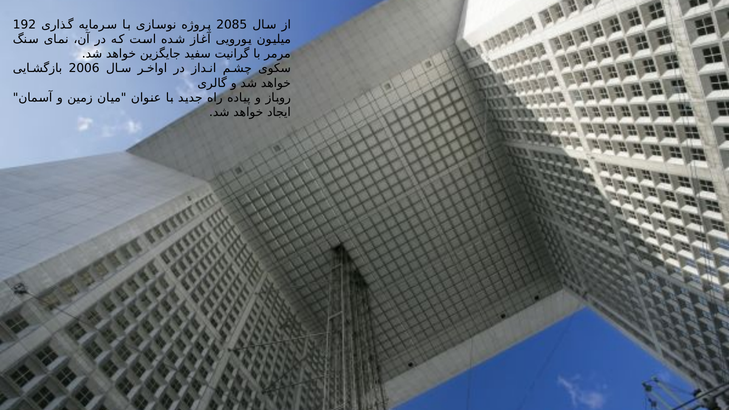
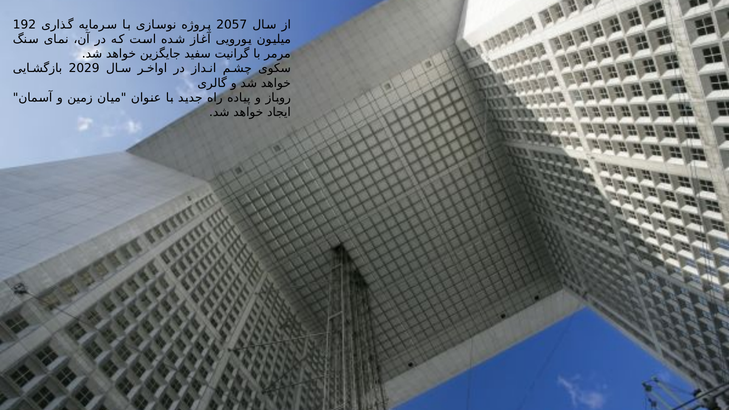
2085: 2085 -> 2057
2006: 2006 -> 2029
